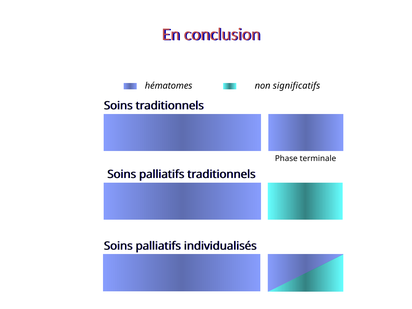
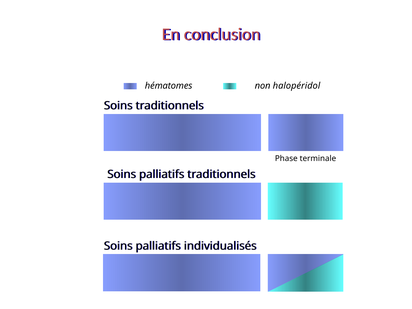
significatifs: significatifs -> halopéridol
